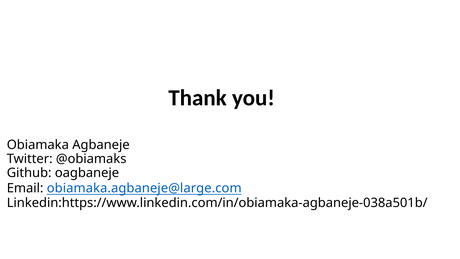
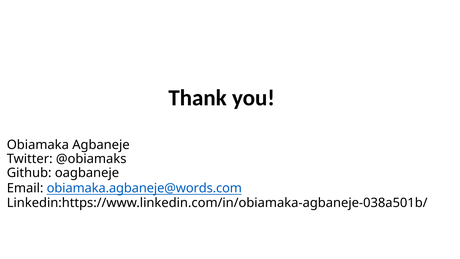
obiamaka.agbaneje@large.com: obiamaka.agbaneje@large.com -> obiamaka.agbaneje@words.com
